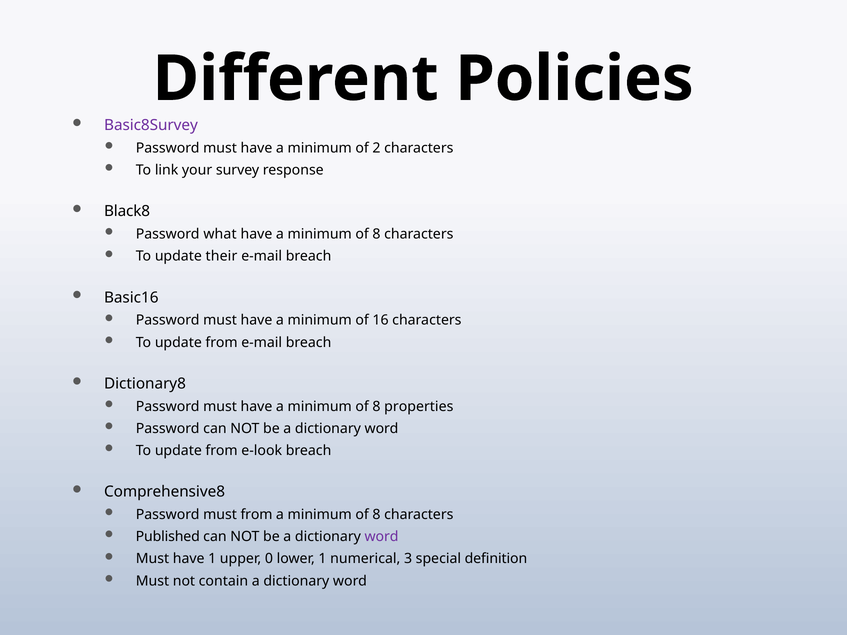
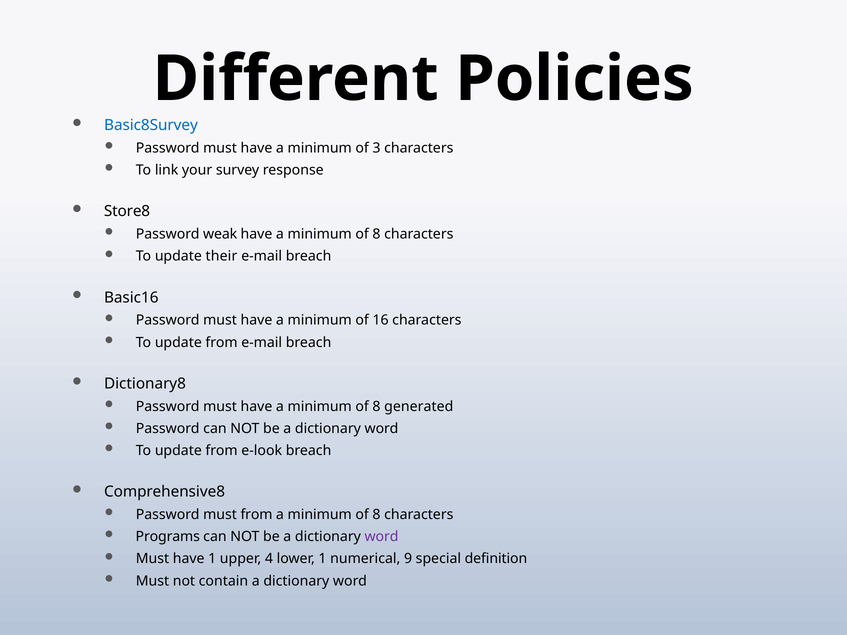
Basic8Survey colour: purple -> blue
2: 2 -> 3
Black8: Black8 -> Store8
what: what -> weak
properties: properties -> generated
Published: Published -> Programs
0: 0 -> 4
3: 3 -> 9
